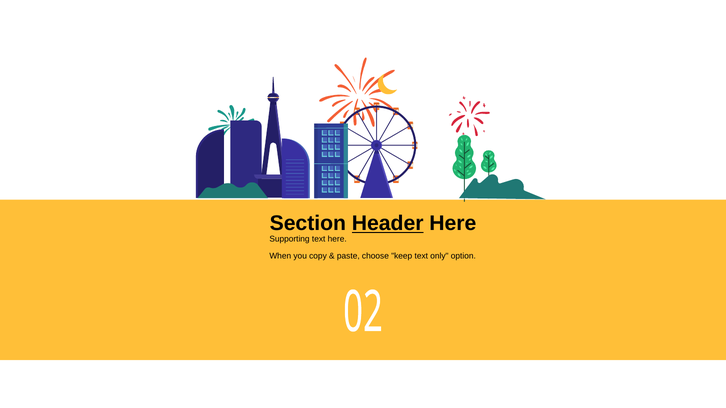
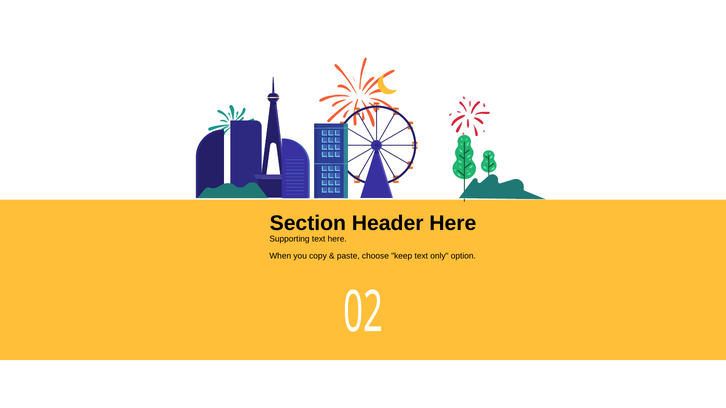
Header underline: present -> none
